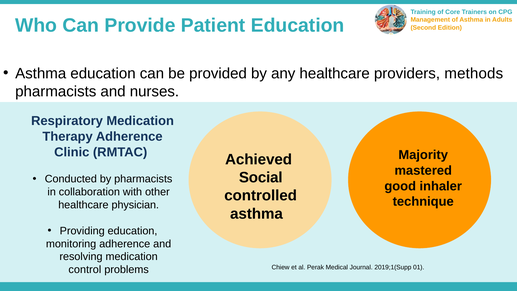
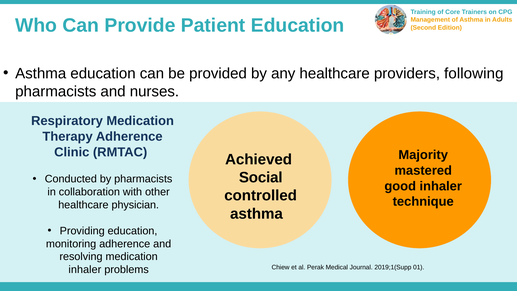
methods: methods -> following
control at (85, 269): control -> inhaler
